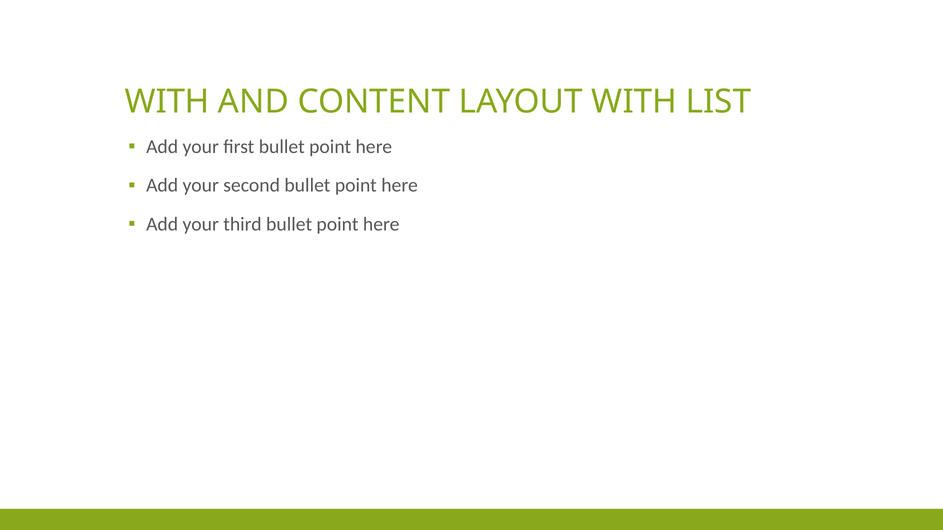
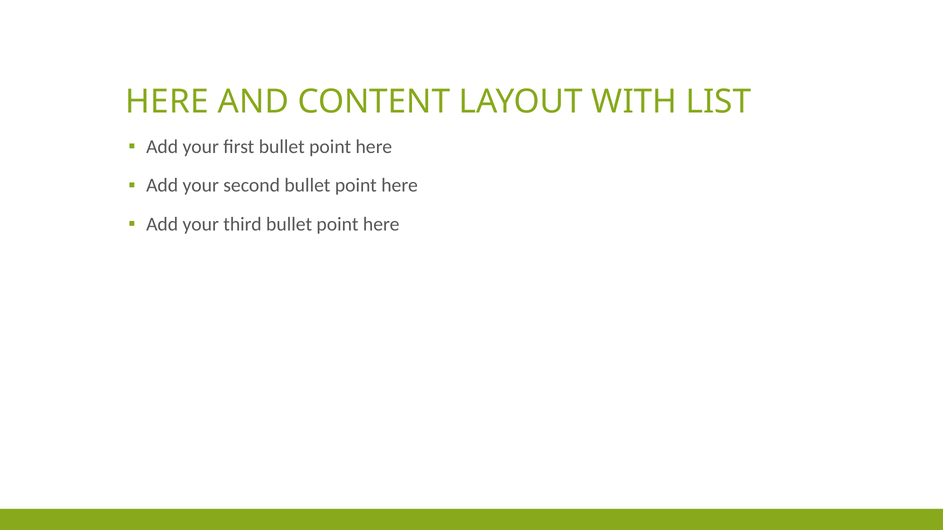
WITH at (167, 102): WITH -> HERE
